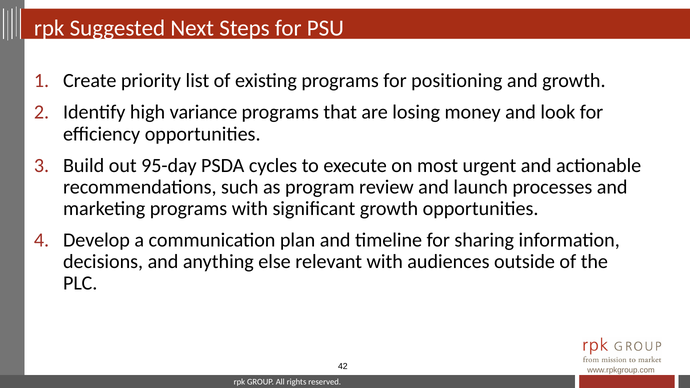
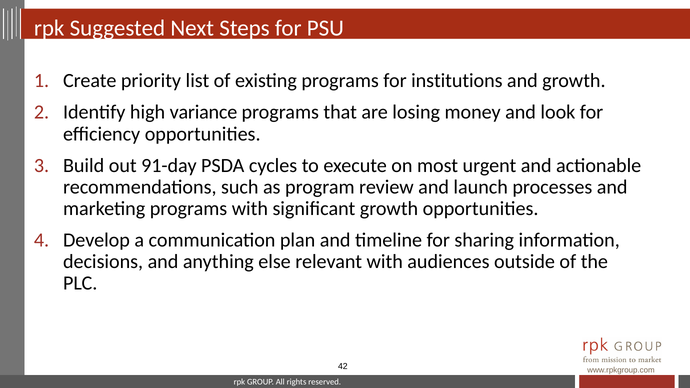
positioning: positioning -> institutions
95-day: 95-day -> 91-day
